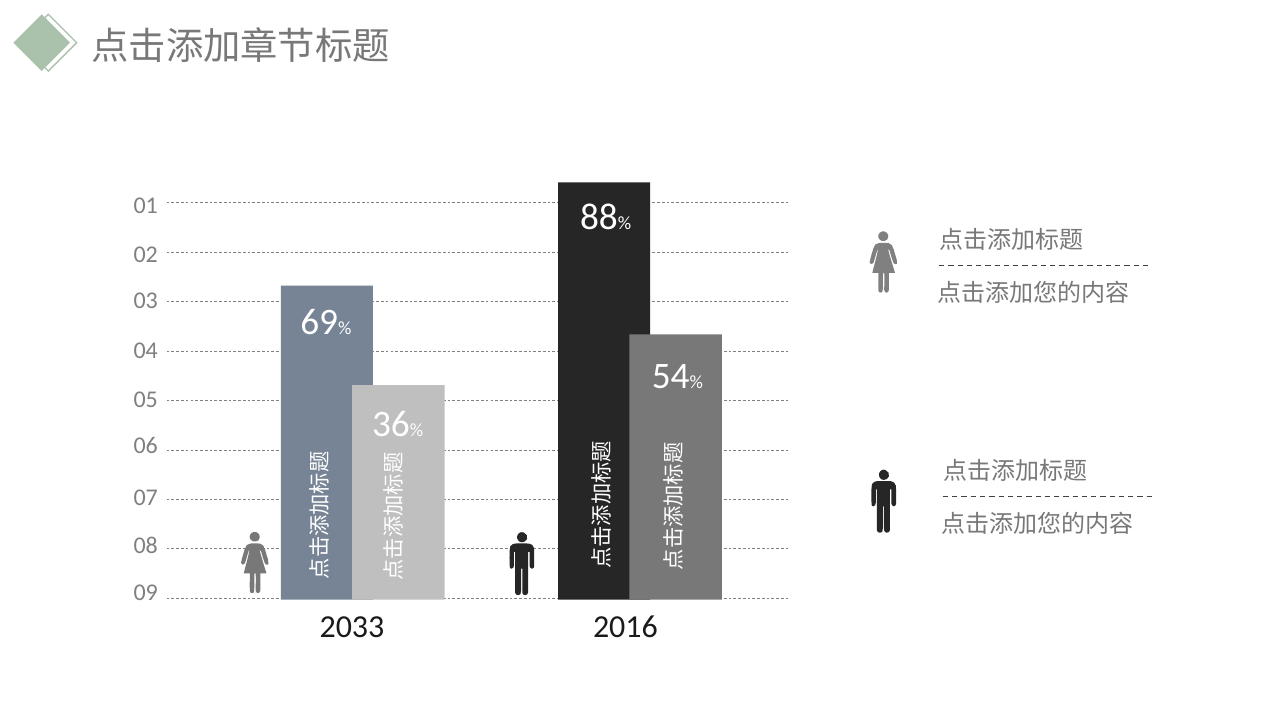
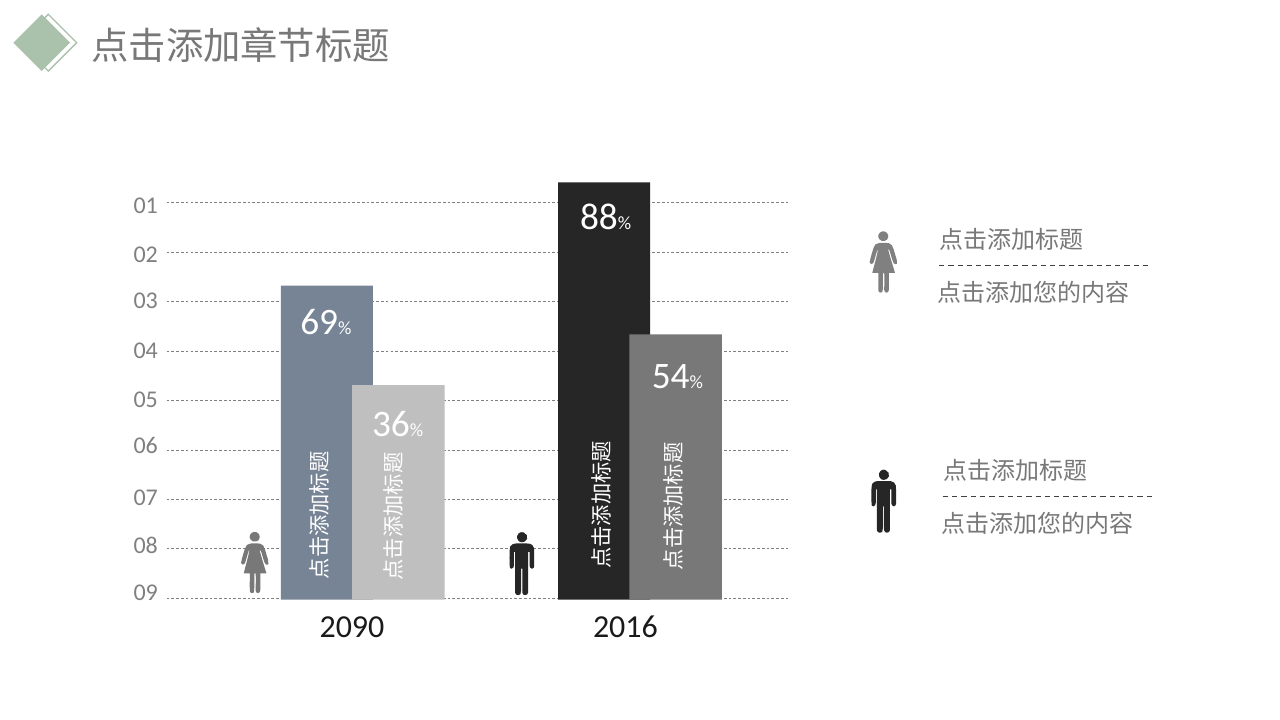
2033: 2033 -> 2090
